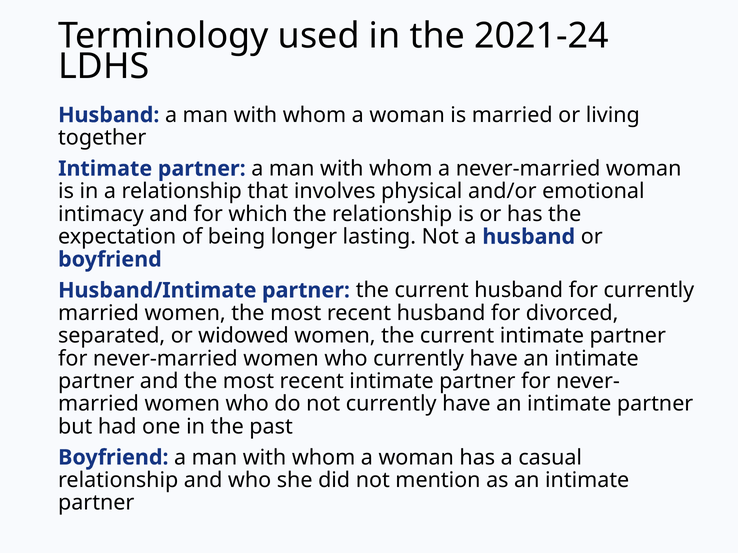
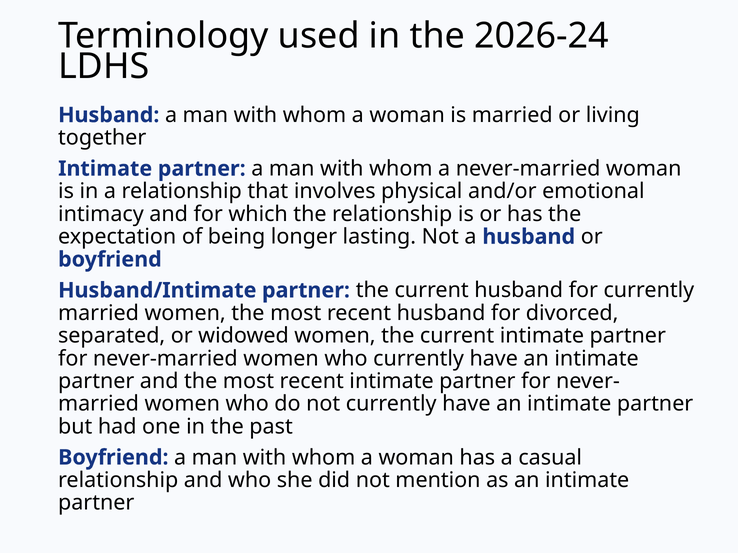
2021-24: 2021-24 -> 2026-24
